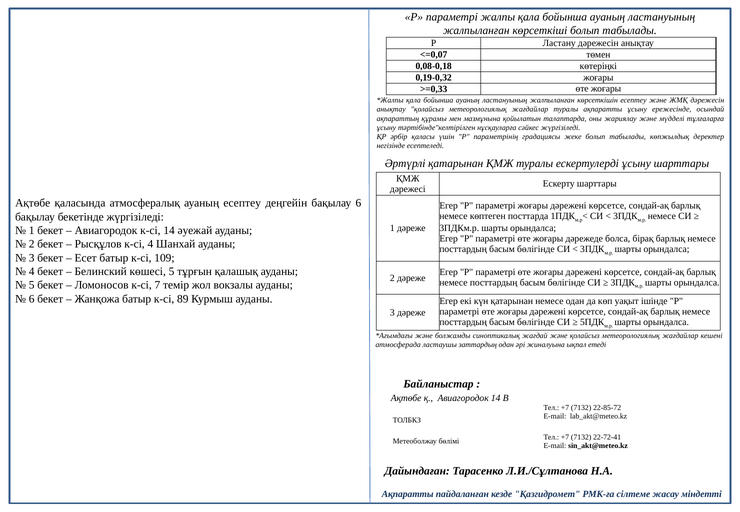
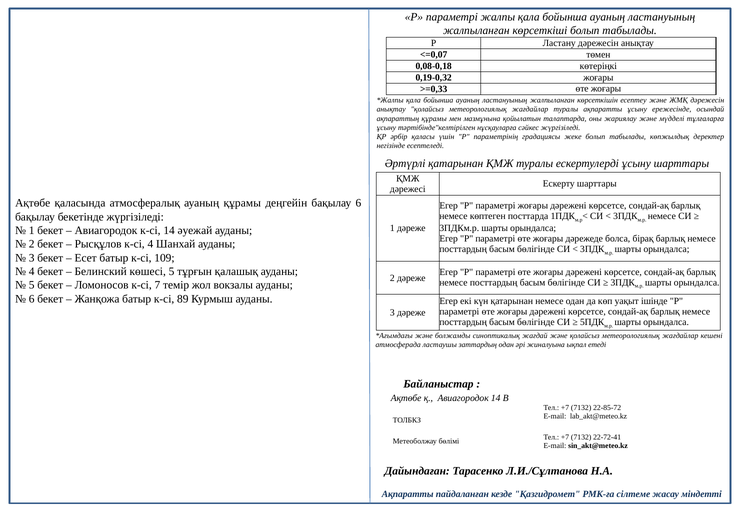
ауаның есептеу: есептеу -> құрамы
